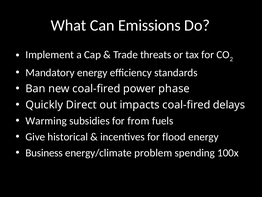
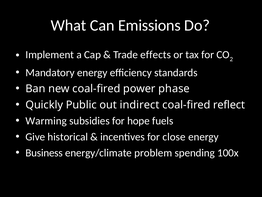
threats: threats -> effects
Direct: Direct -> Public
impacts: impacts -> indirect
delays: delays -> reflect
from: from -> hope
flood: flood -> close
